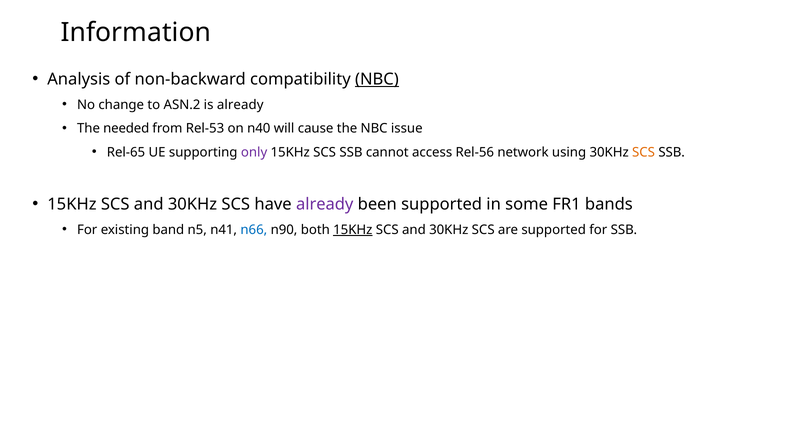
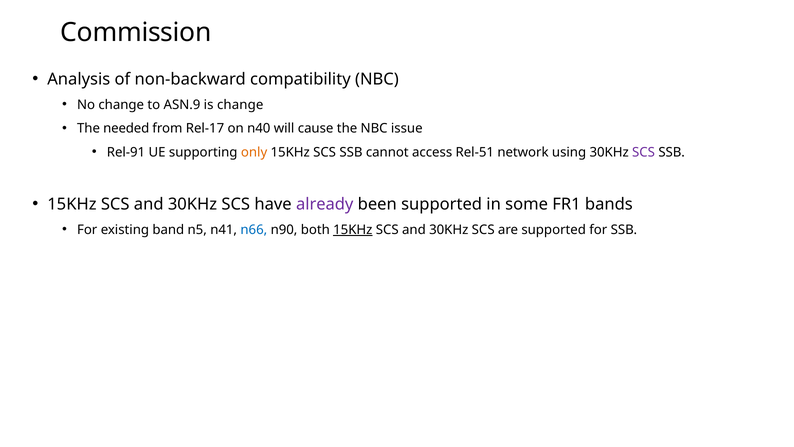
Information: Information -> Commission
NBC at (377, 79) underline: present -> none
ASN.2: ASN.2 -> ASN.9
is already: already -> change
Rel-53: Rel-53 -> Rel-17
Rel-65: Rel-65 -> Rel-91
only colour: purple -> orange
Rel-56: Rel-56 -> Rel-51
SCS at (644, 152) colour: orange -> purple
